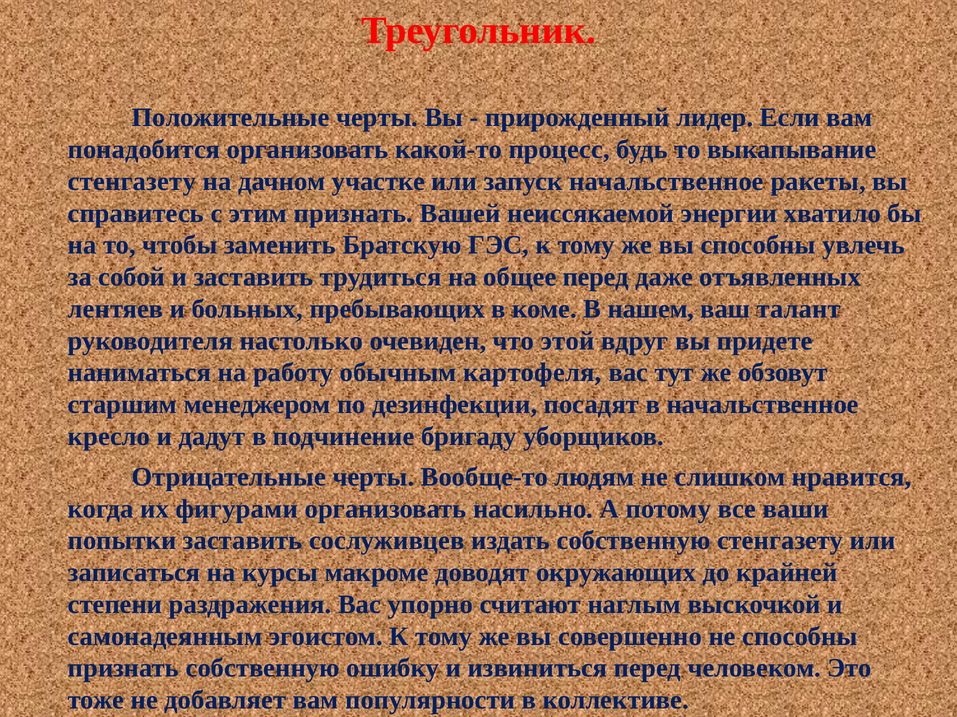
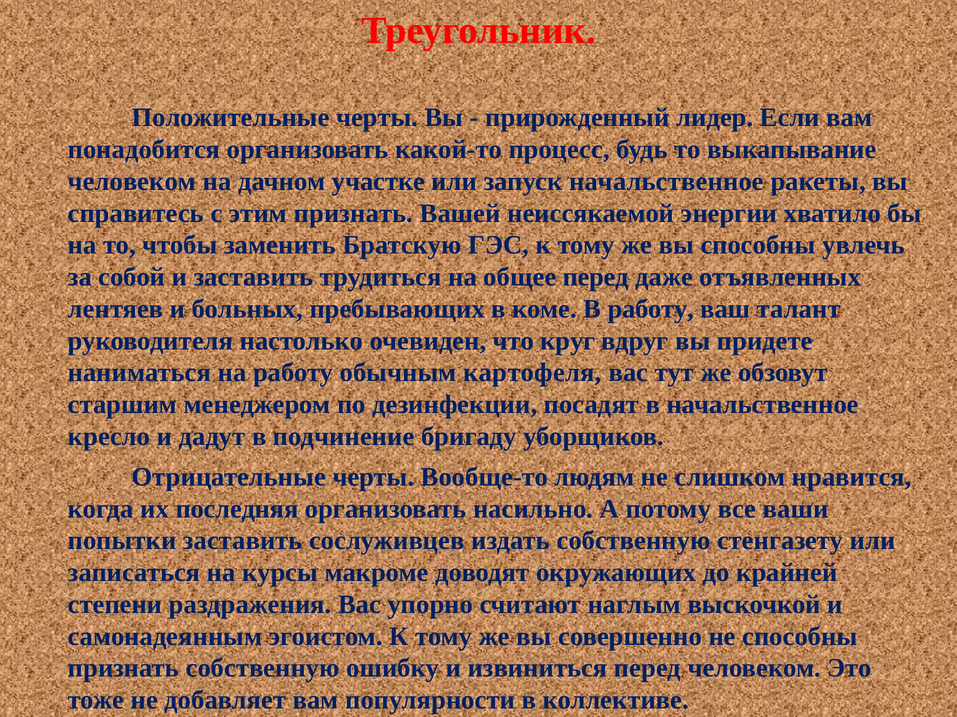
стенгазету at (132, 182): стенгазету -> человеком
В нашем: нашем -> работу
этой: этой -> круг
фигурами: фигурами -> последняя
